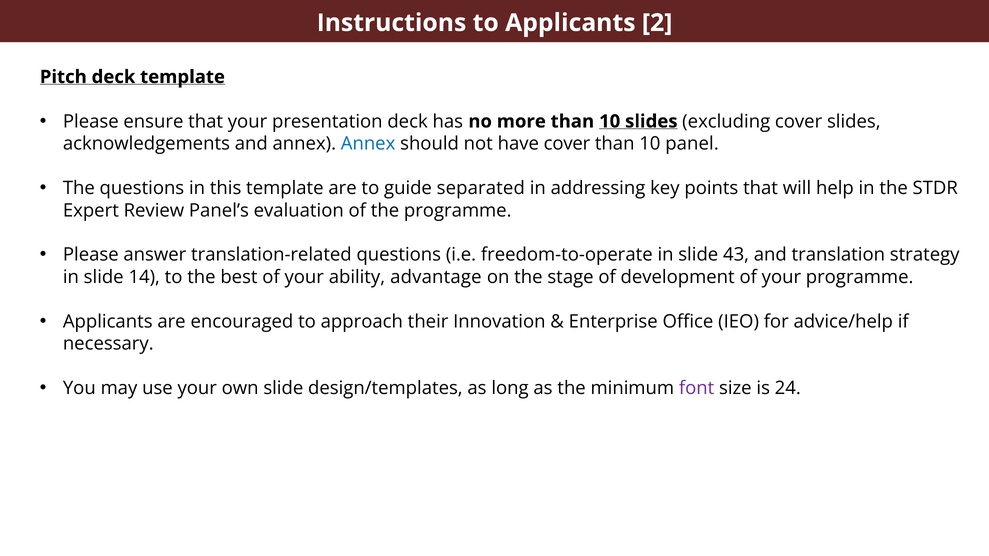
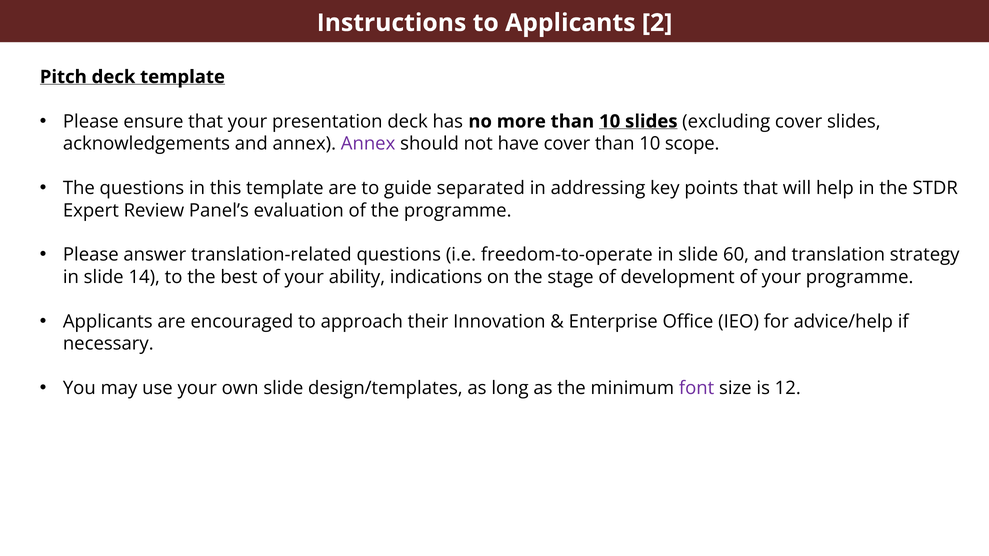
Annex at (368, 144) colour: blue -> purple
panel: panel -> scope
43: 43 -> 60
advantage: advantage -> indications
24: 24 -> 12
